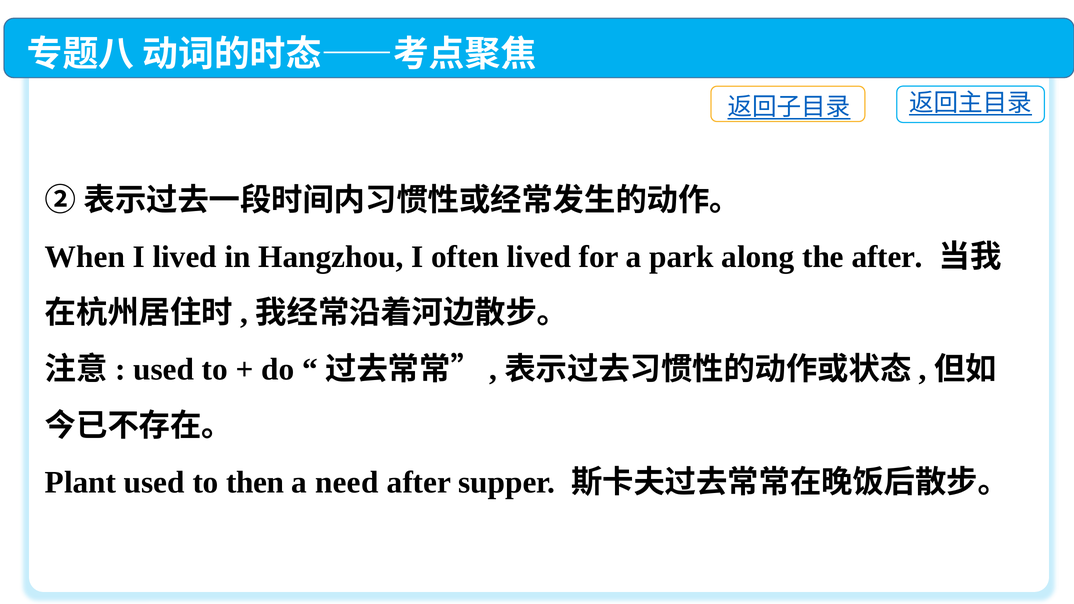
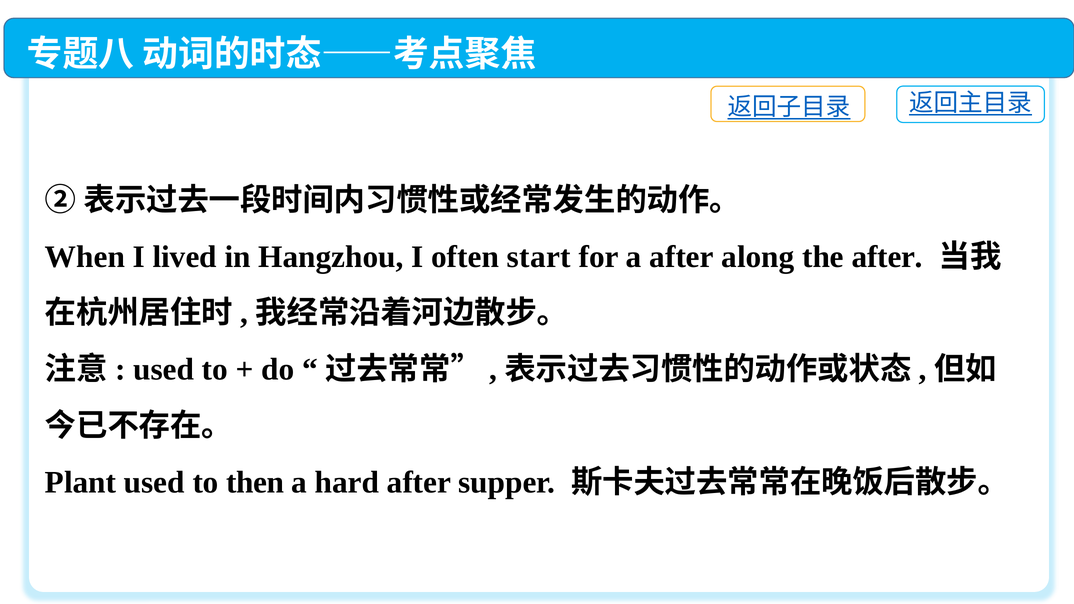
often lived: lived -> start
a park: park -> after
need: need -> hard
